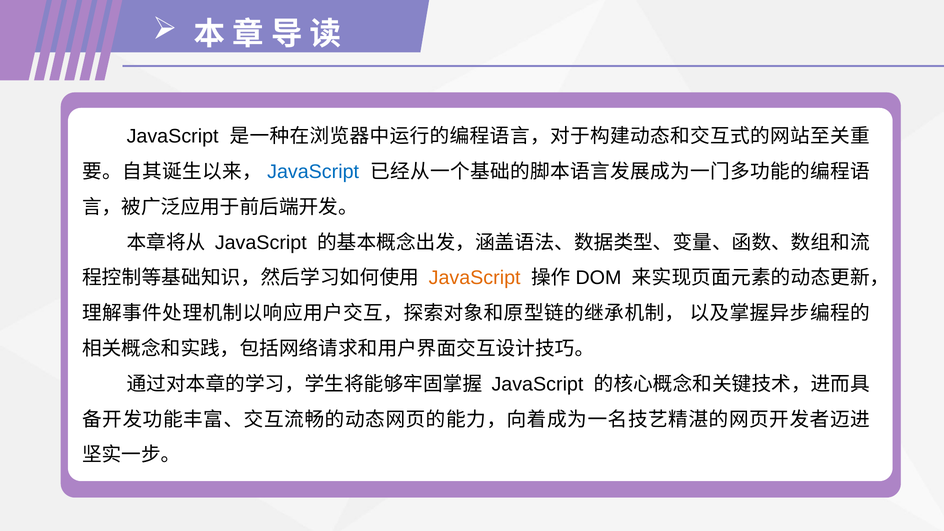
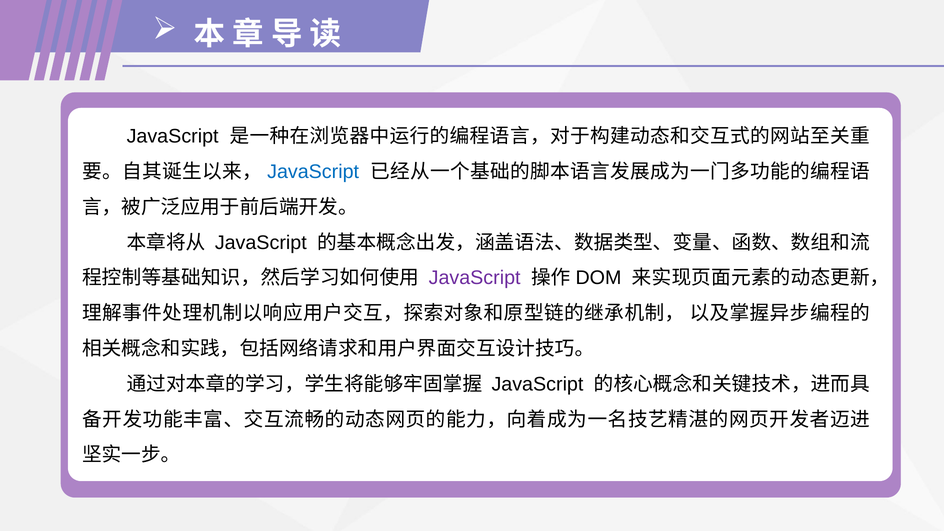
JavaScript at (475, 278) colour: orange -> purple
